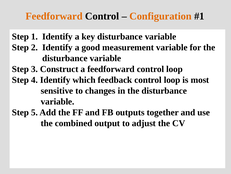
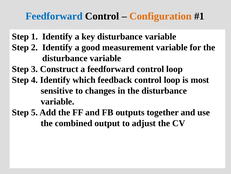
Feedforward at (54, 16) colour: orange -> blue
